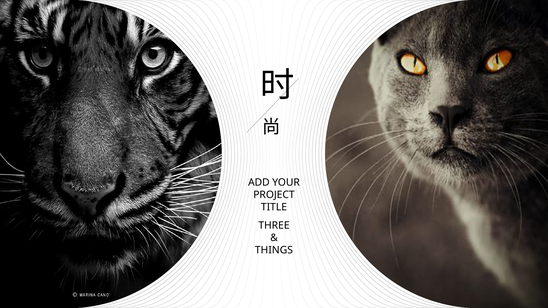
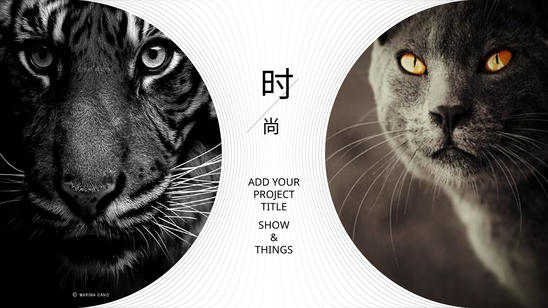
THREE: THREE -> SHOW
